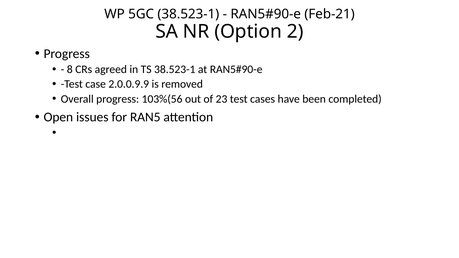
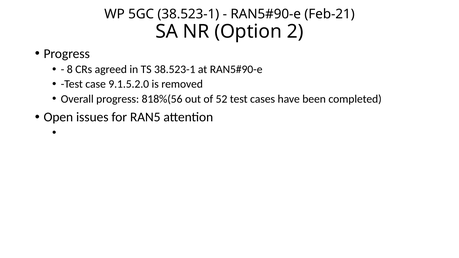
2.0.0.9.9: 2.0.0.9.9 -> 9.1.5.2.0
103%(56: 103%(56 -> 818%(56
23: 23 -> 52
